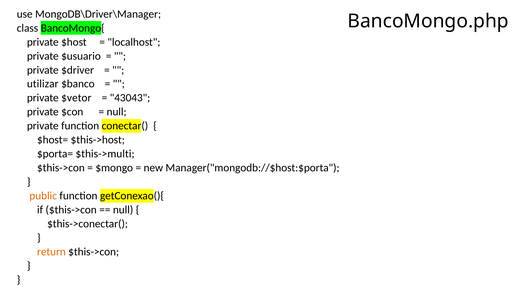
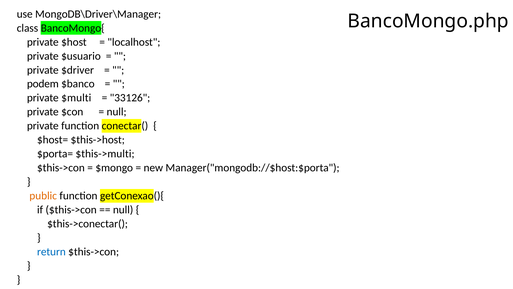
utilizar: utilizar -> podem
$vetor: $vetor -> $multi
43043: 43043 -> 33126
return colour: orange -> blue
